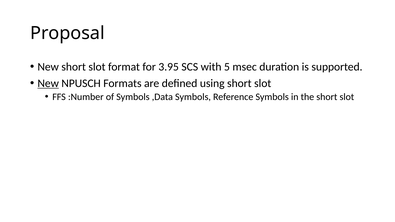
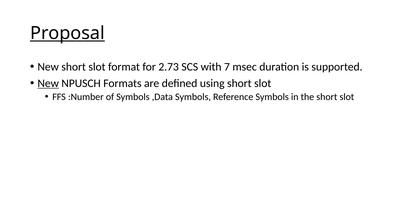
Proposal underline: none -> present
3.95: 3.95 -> 2.73
5: 5 -> 7
